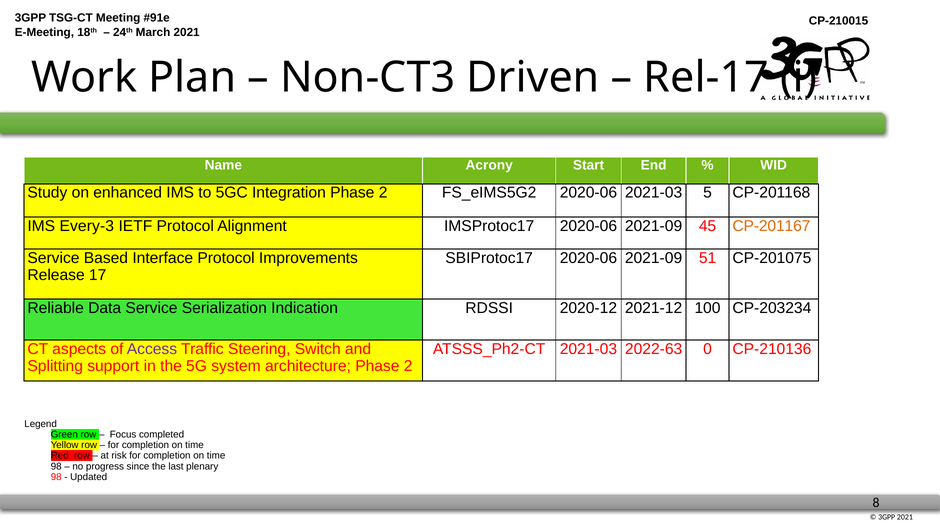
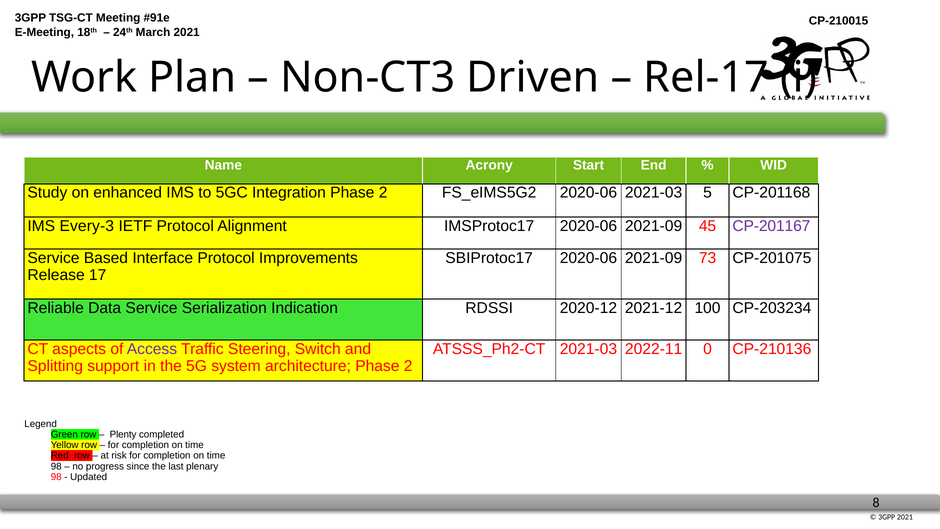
CP-201167 colour: orange -> purple
51: 51 -> 73
2022-63: 2022-63 -> 2022-11
Focus: Focus -> Plenty
